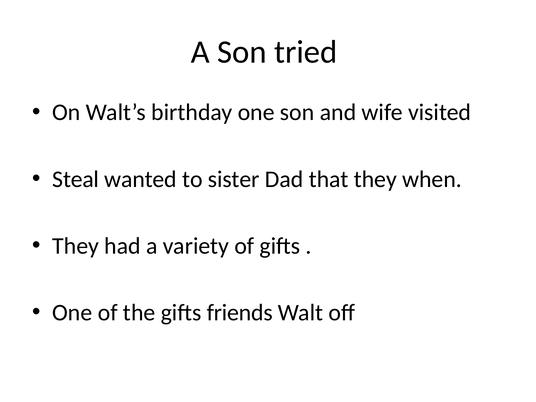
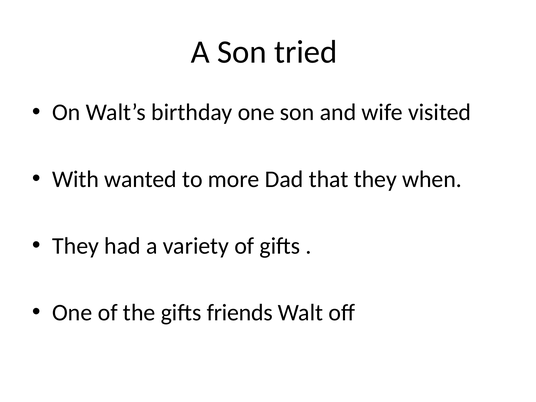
Steal: Steal -> With
sister: sister -> more
